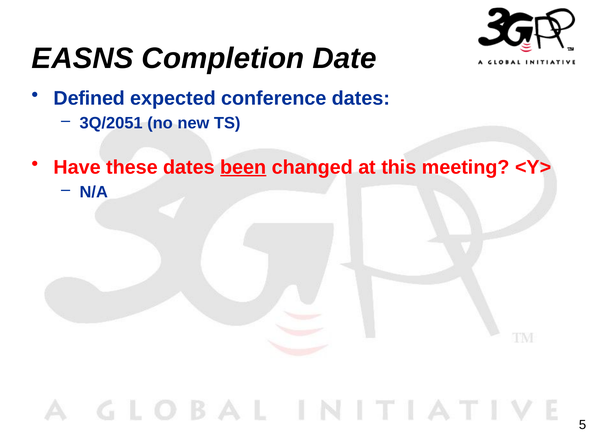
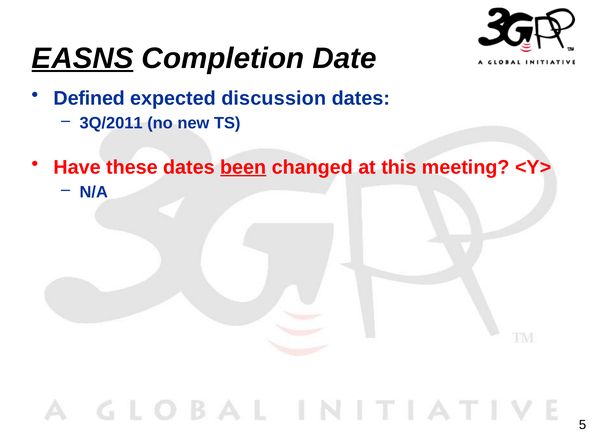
EASNS underline: none -> present
conference: conference -> discussion
3Q/2051: 3Q/2051 -> 3Q/2011
